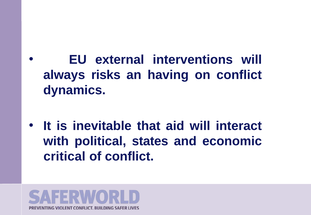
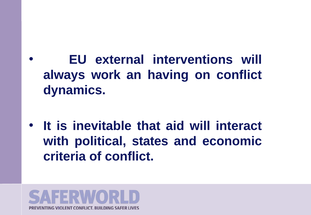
risks: risks -> work
critical: critical -> criteria
